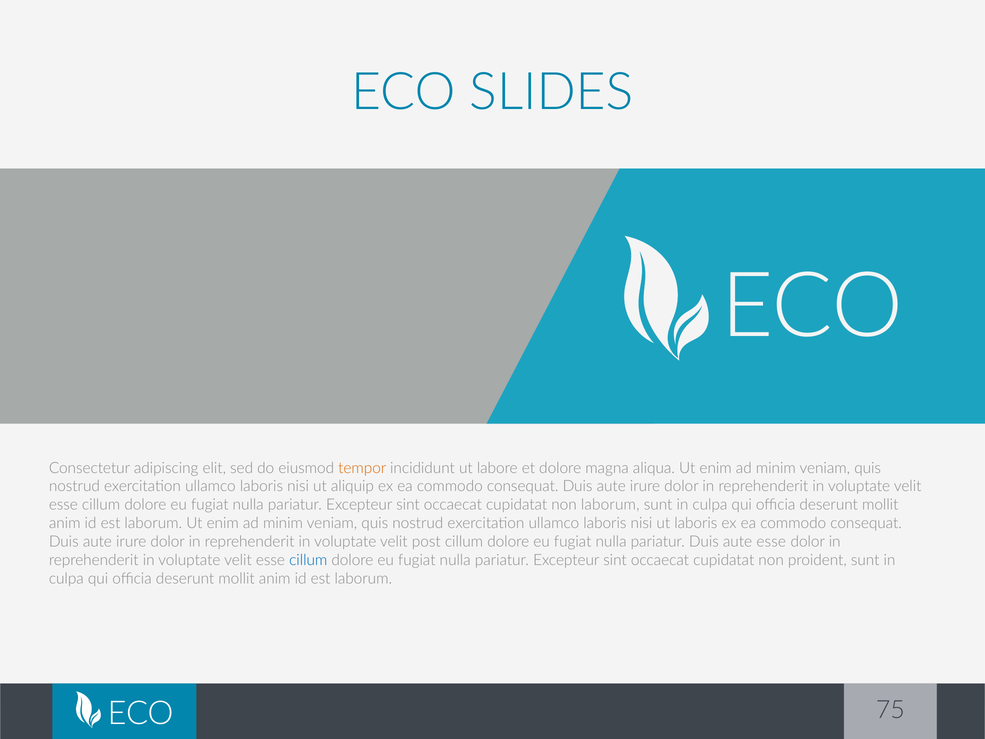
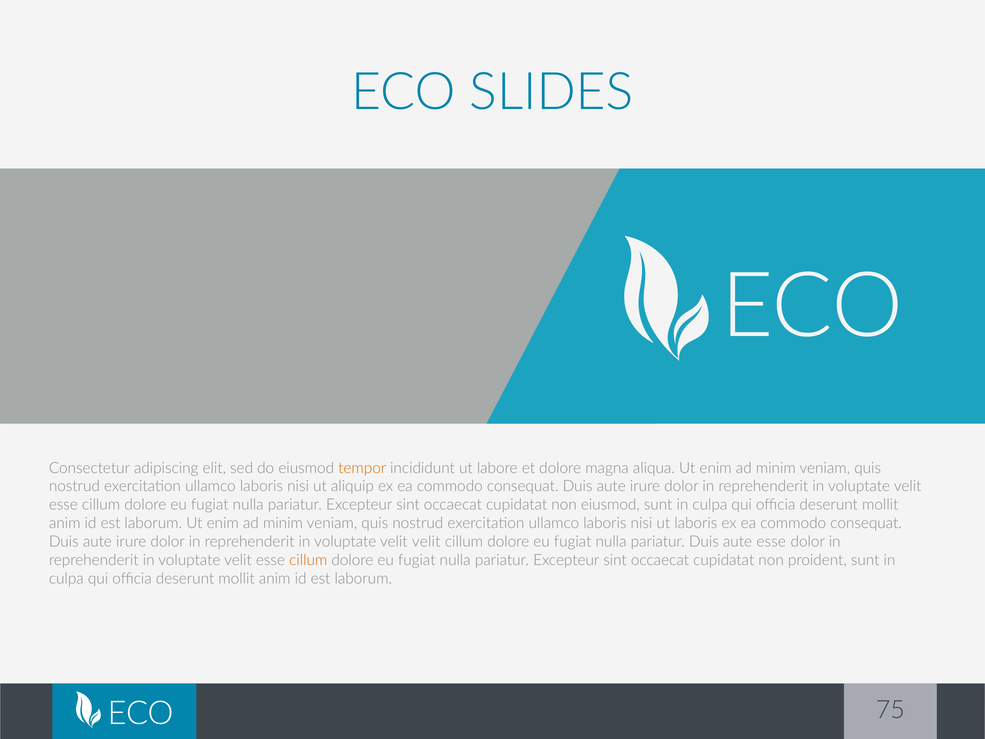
non laborum: laborum -> eiusmod
velit post: post -> velit
cillum at (308, 560) colour: blue -> orange
